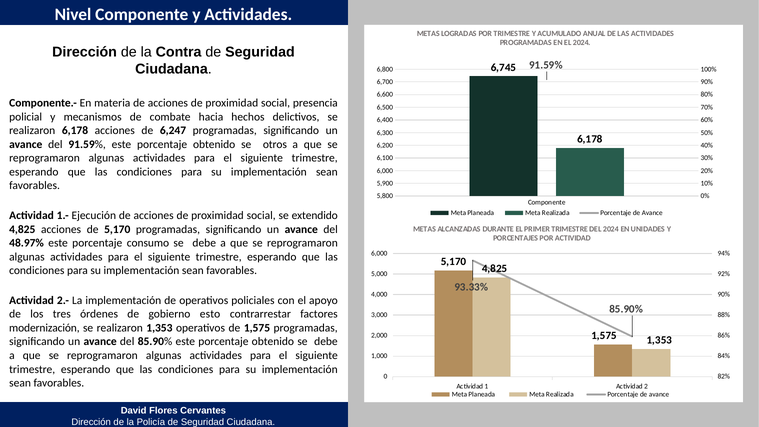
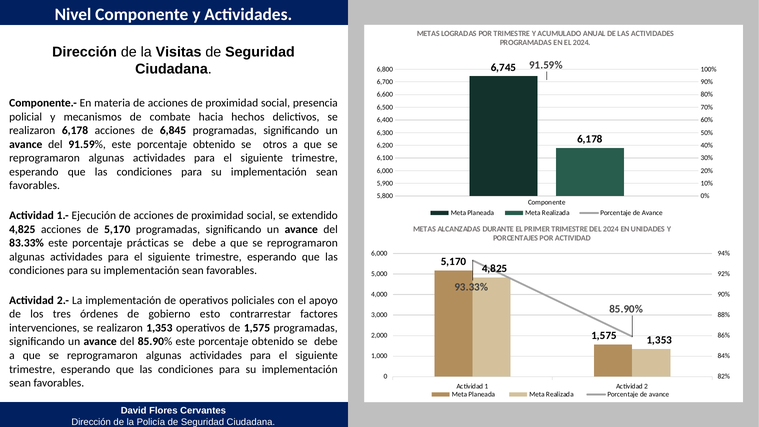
Contra: Contra -> Visitas
6,247: 6,247 -> 6,845
48.97%: 48.97% -> 83.33%
consumo: consumo -> prácticas
modernización: modernización -> intervenciones
